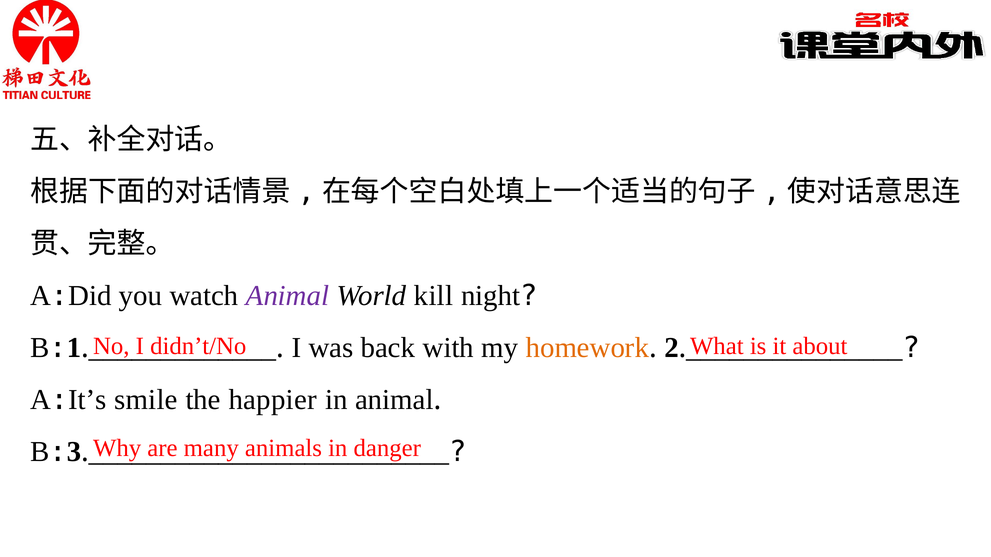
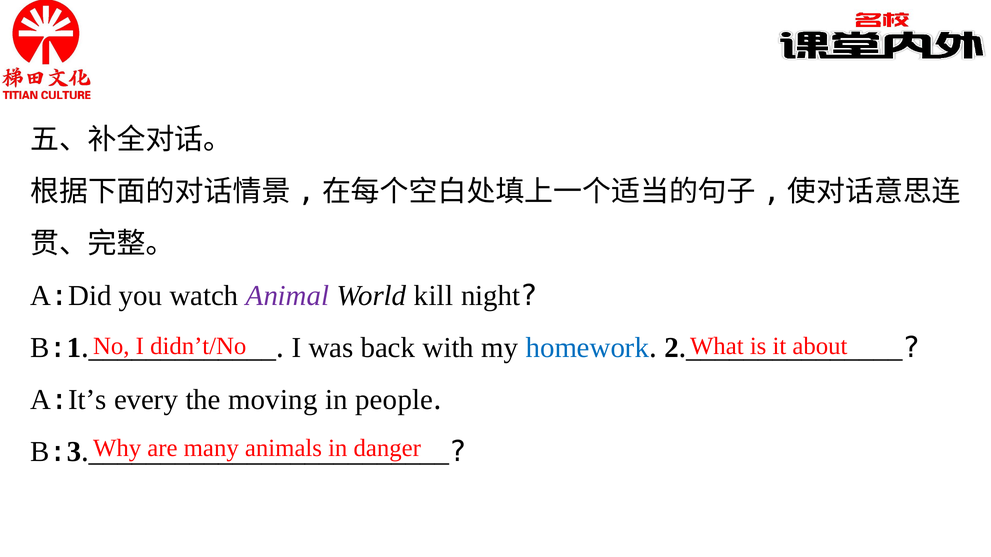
homework colour: orange -> blue
smile: smile -> every
happier: happier -> moving
in animal: animal -> people
